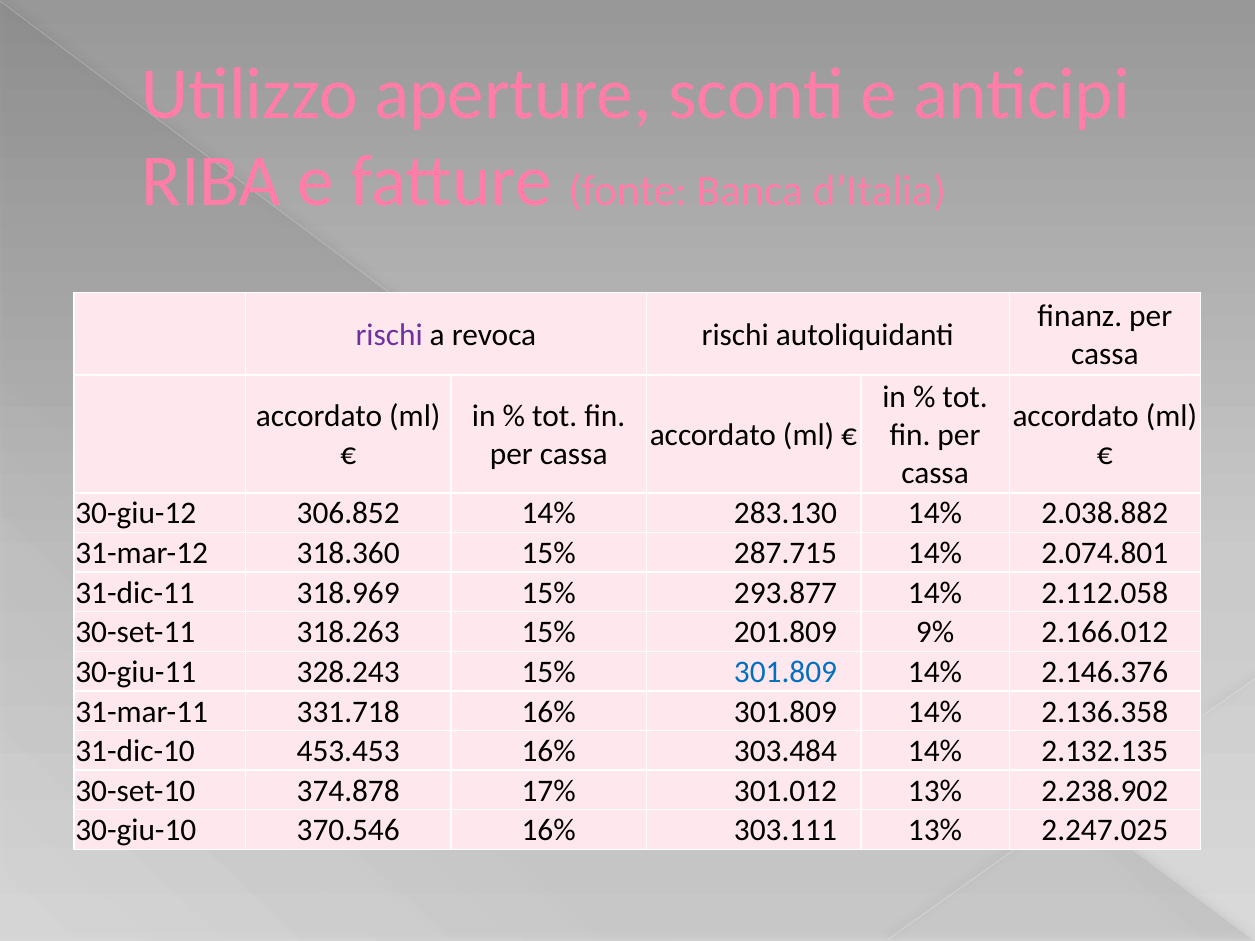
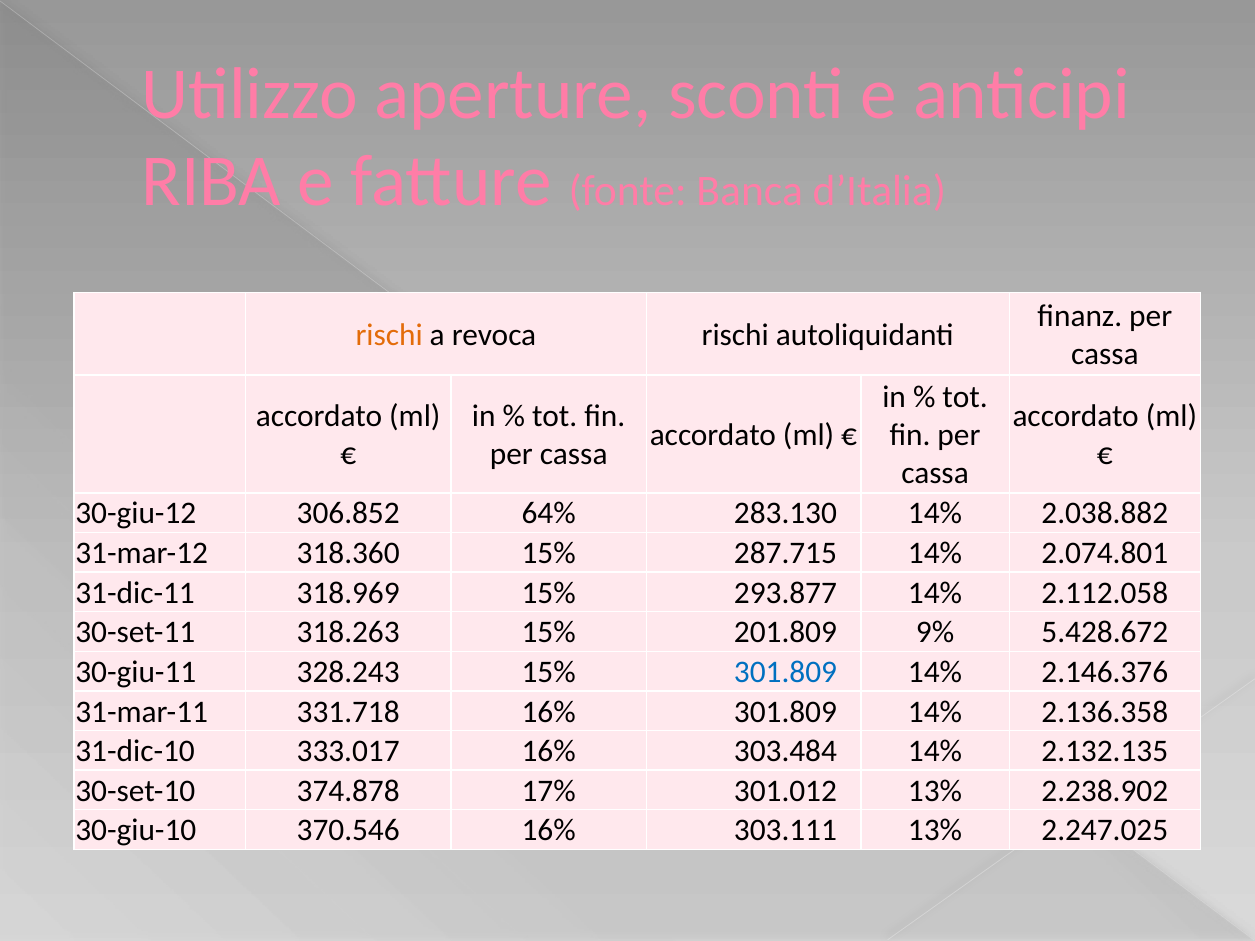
rischi at (389, 335) colour: purple -> orange
306.852 14%: 14% -> 64%
2.166.012: 2.166.012 -> 5.428.672
453.453: 453.453 -> 333.017
